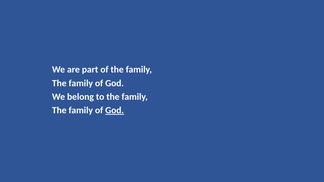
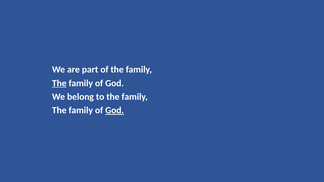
The at (59, 83) underline: none -> present
